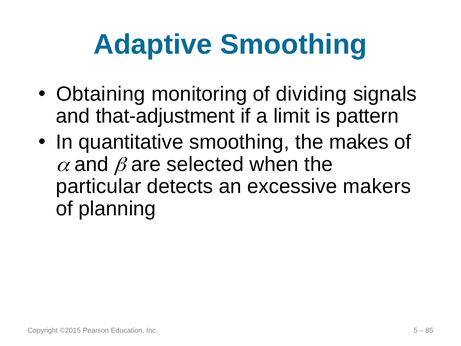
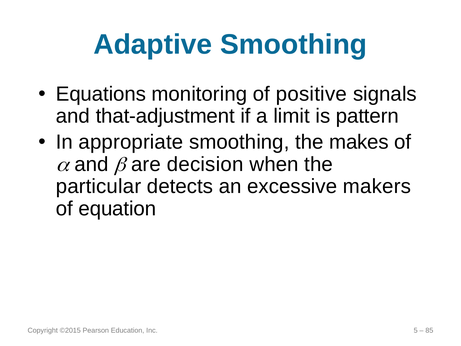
Obtaining: Obtaining -> Equations
dividing: dividing -> positive
quantitative: quantitative -> appropriate
selected: selected -> decision
planning: planning -> equation
